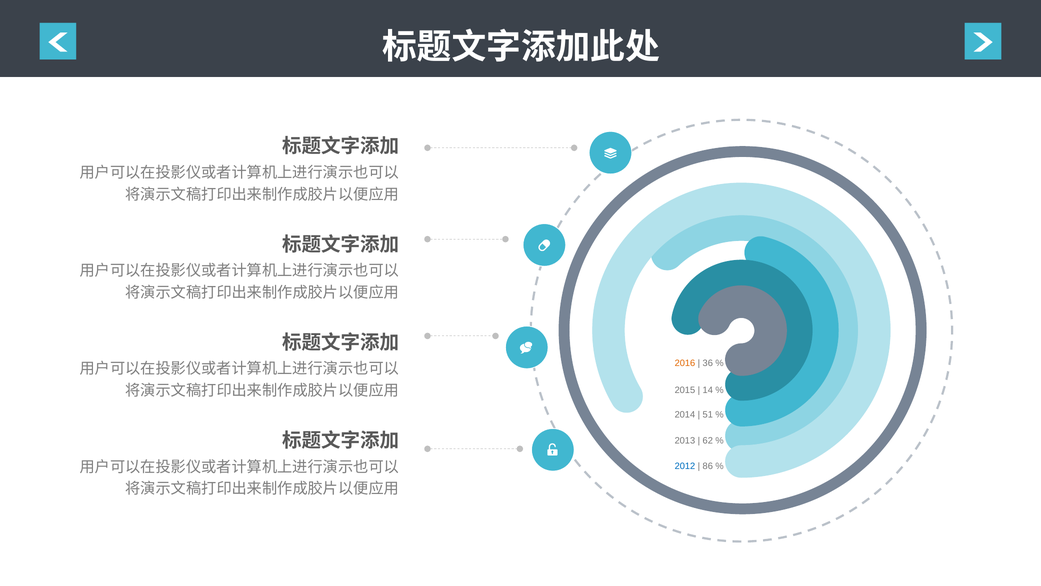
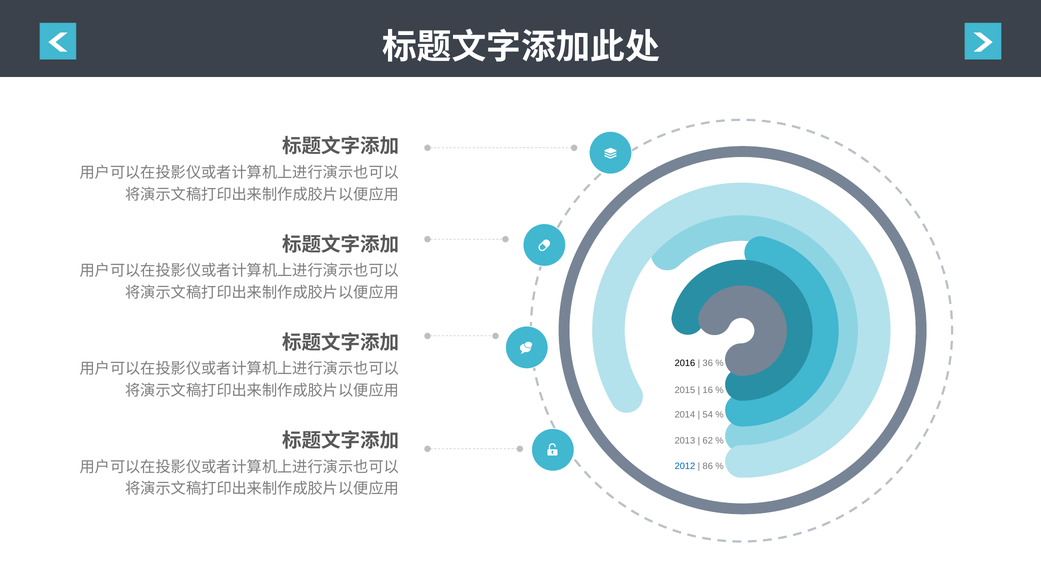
2016 colour: orange -> black
14: 14 -> 16
51: 51 -> 54
